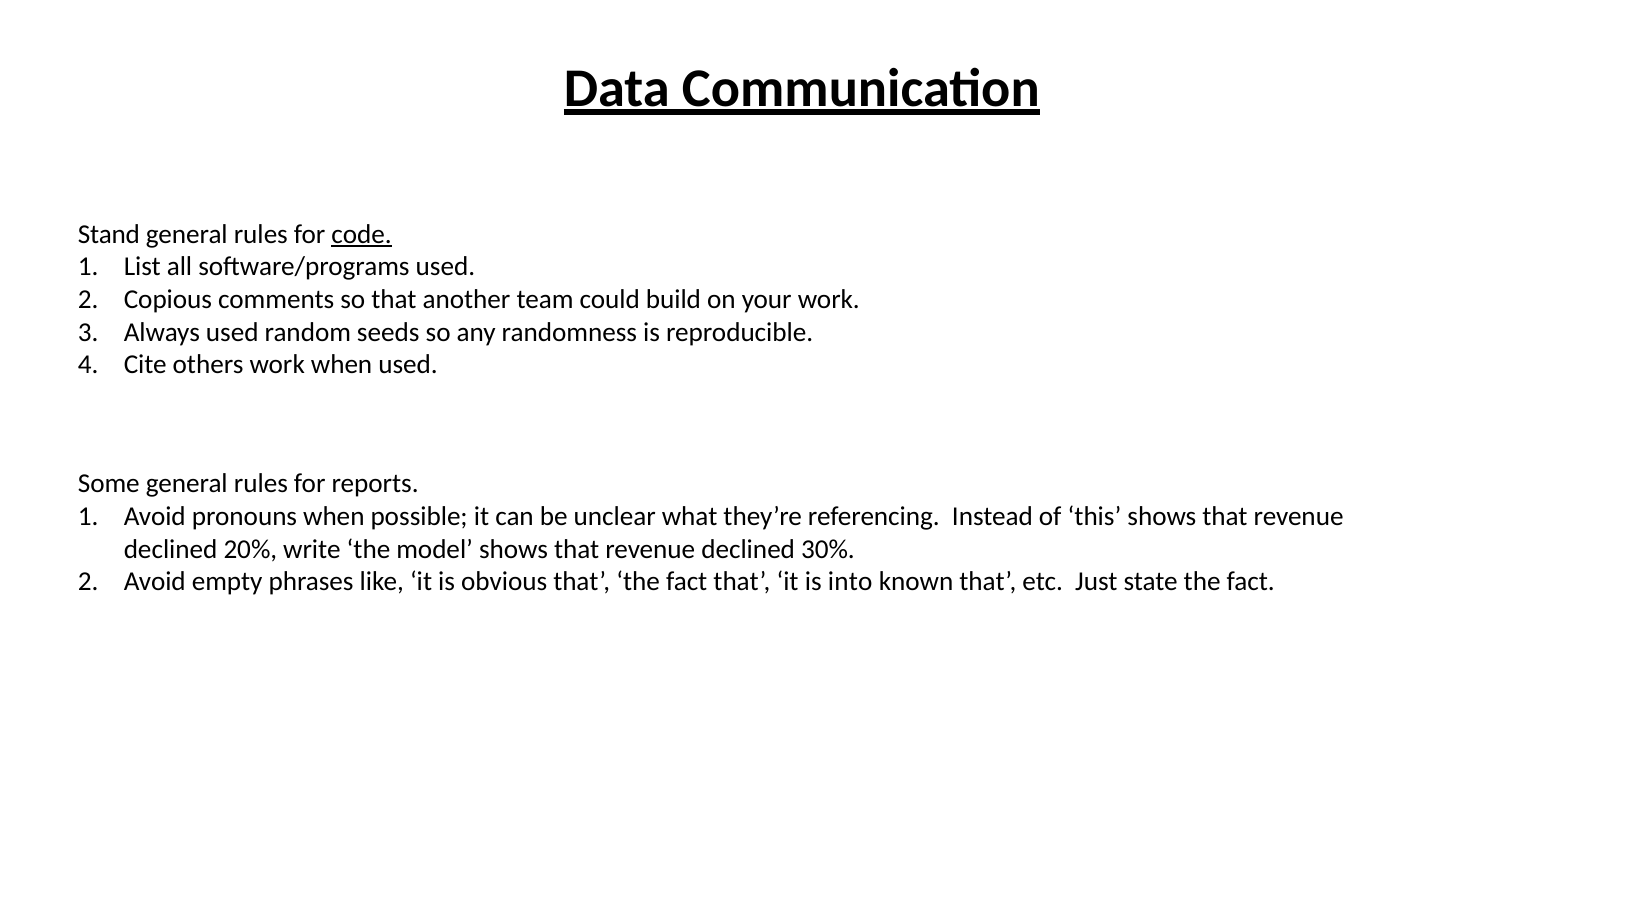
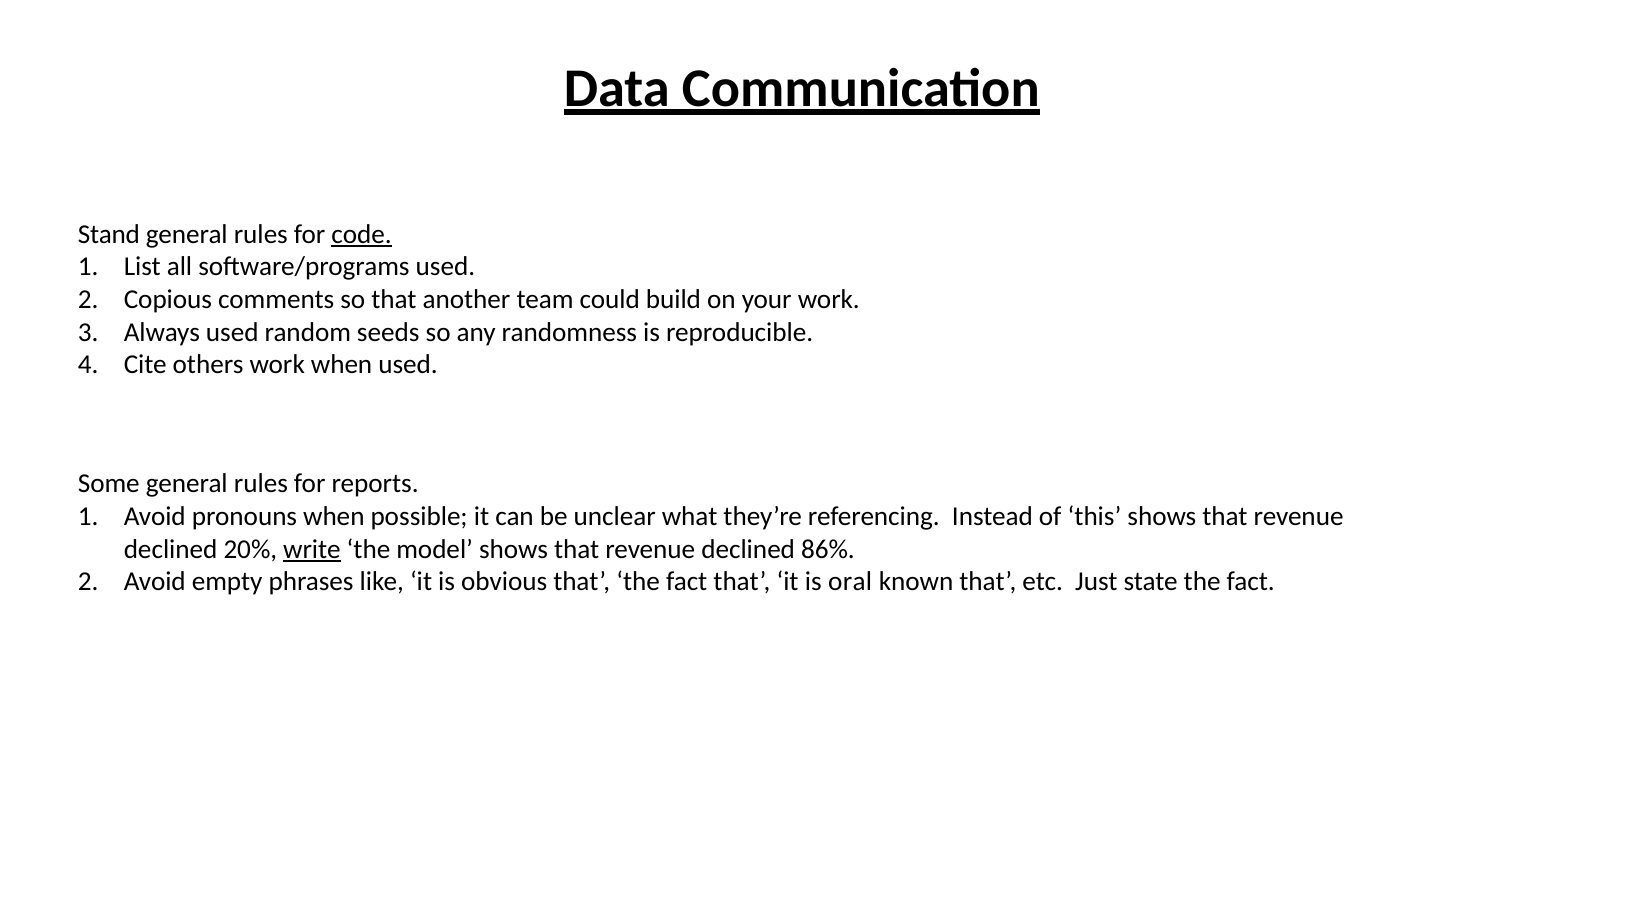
write underline: none -> present
30%: 30% -> 86%
into: into -> oral
